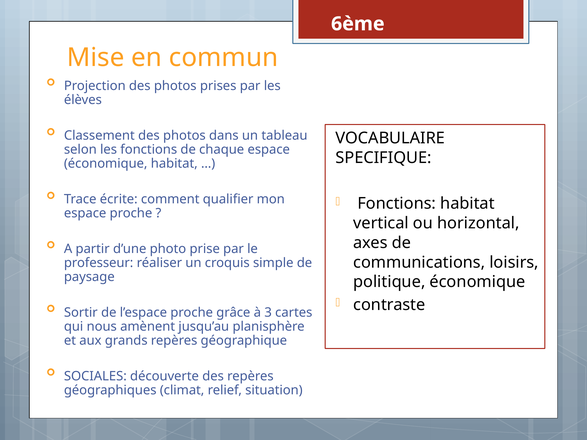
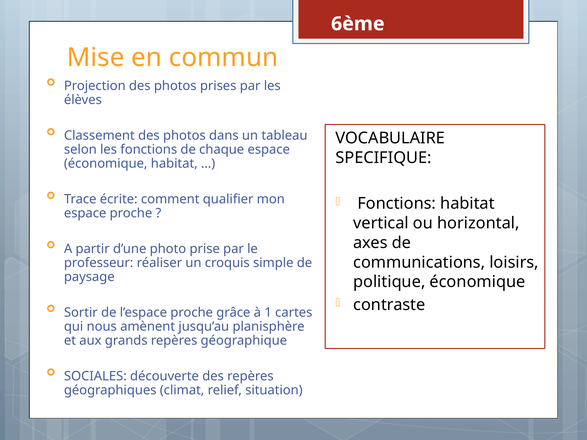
3: 3 -> 1
